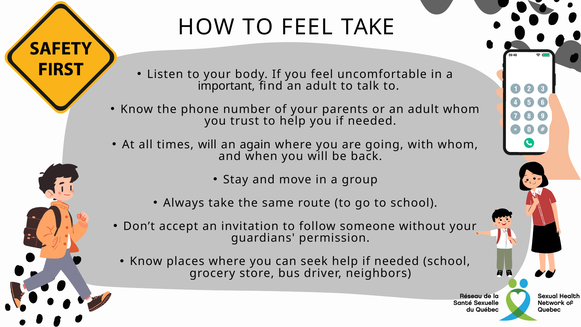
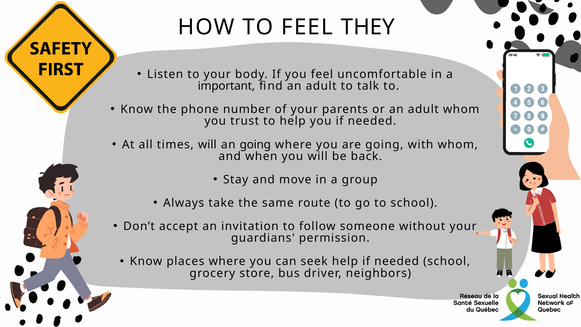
FEEL TAKE: TAKE -> THEY
an again: again -> going
